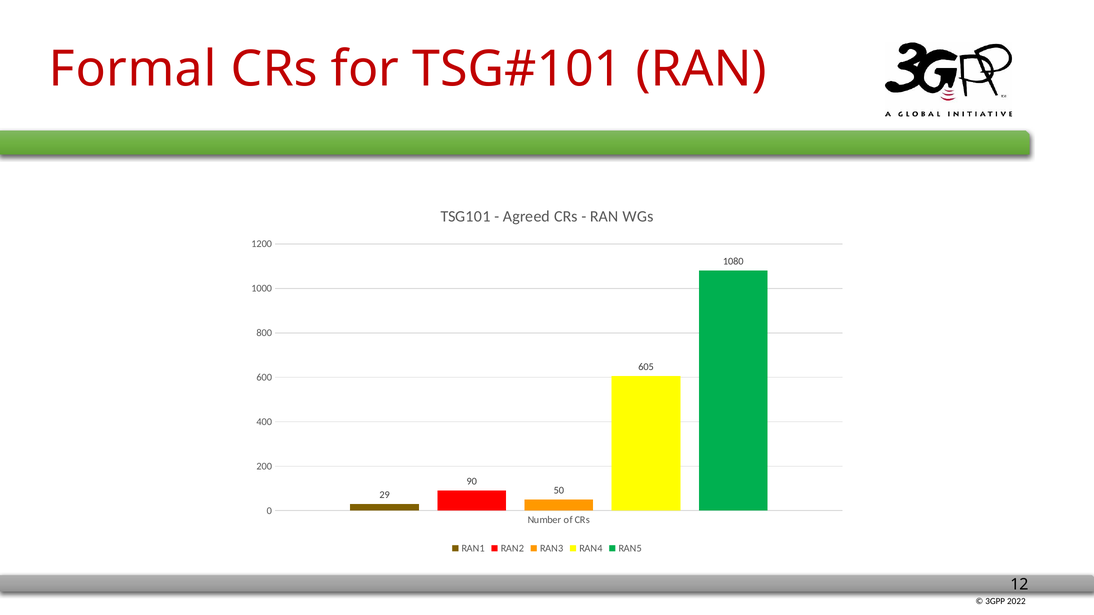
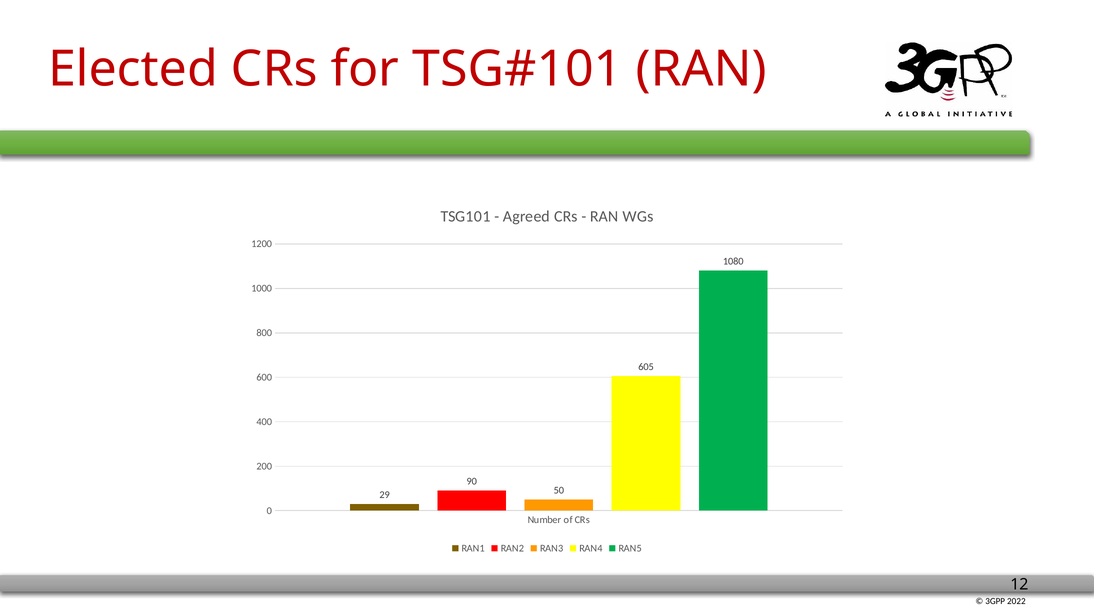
Formal: Formal -> Elected
